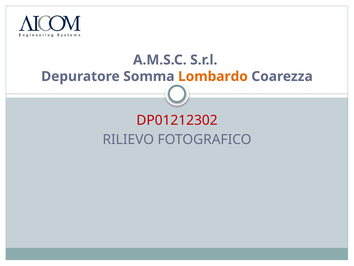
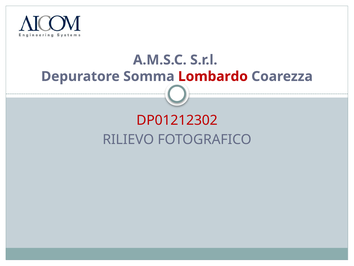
Lombardo colour: orange -> red
